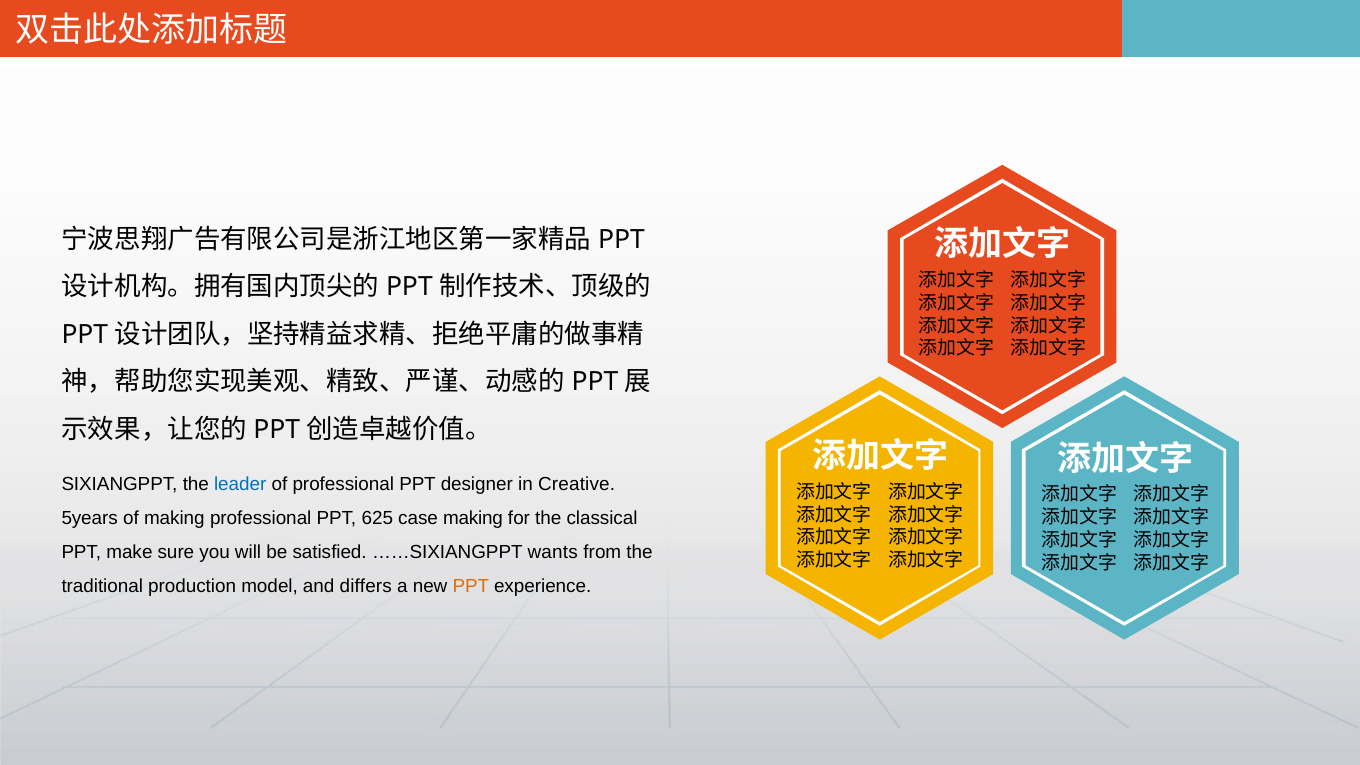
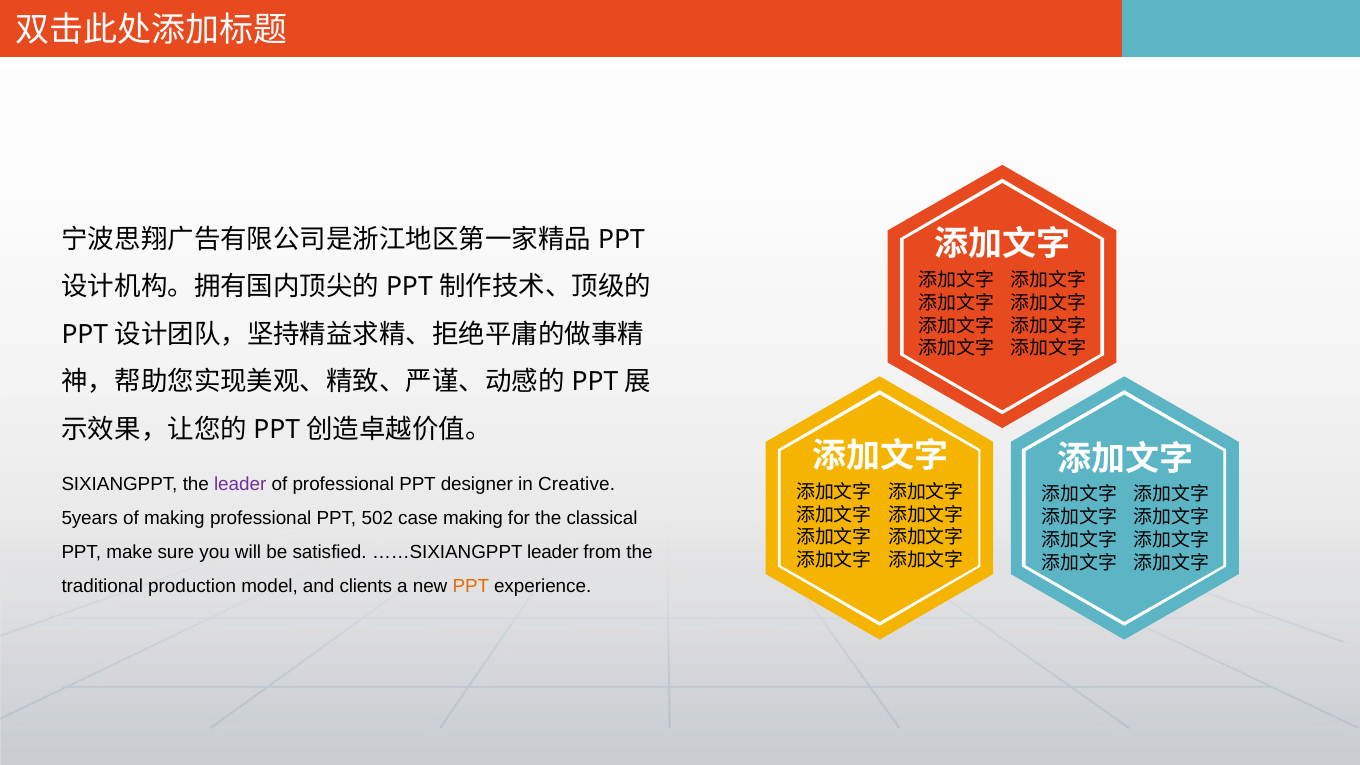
leader at (240, 484) colour: blue -> purple
625: 625 -> 502
……SIXIANGPPT wants: wants -> leader
differs: differs -> clients
